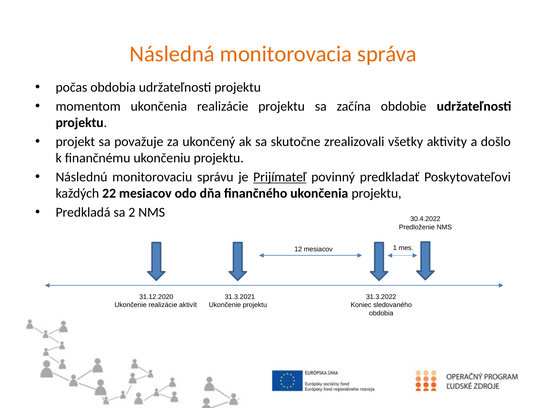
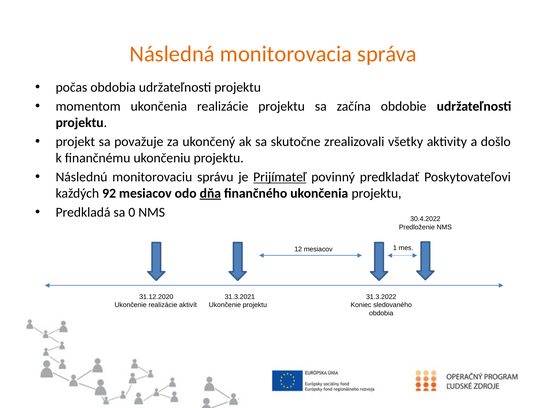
22: 22 -> 92
dňa underline: none -> present
2: 2 -> 0
